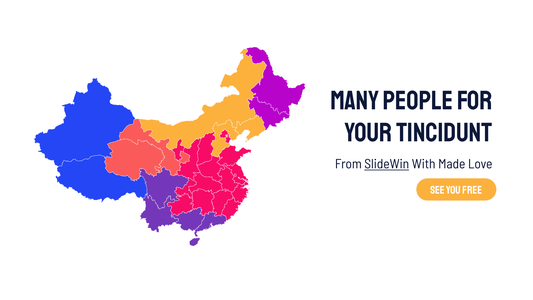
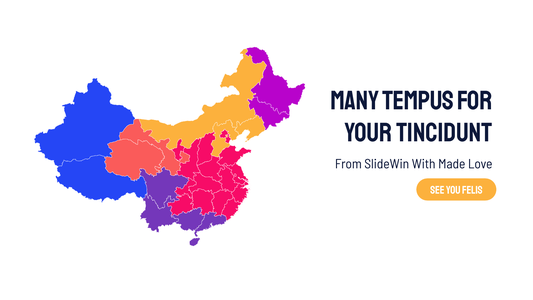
People: People -> Tempus
SlideWin underline: present -> none
free: free -> felis
